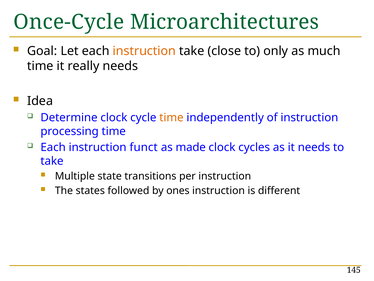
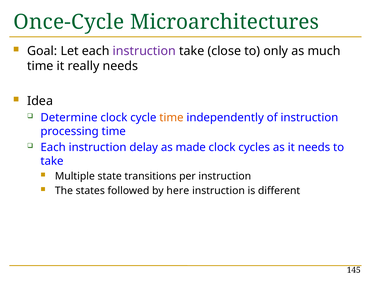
instruction at (144, 51) colour: orange -> purple
funct: funct -> delay
ones: ones -> here
